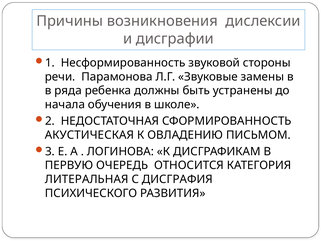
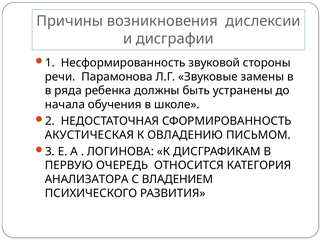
ЛИТЕРАЛЬНАЯ: ЛИТЕРАЛЬНАЯ -> АНАЛИЗАТОРА
ДИСГРАФИЯ: ДИСГРАФИЯ -> ВЛАДЕНИЕМ
